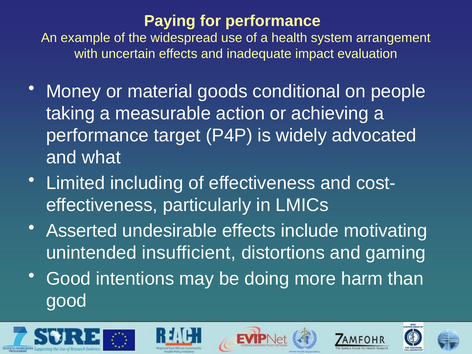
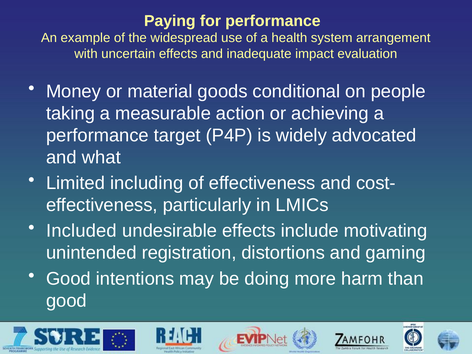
Asserted: Asserted -> Included
insufficient: insufficient -> registration
